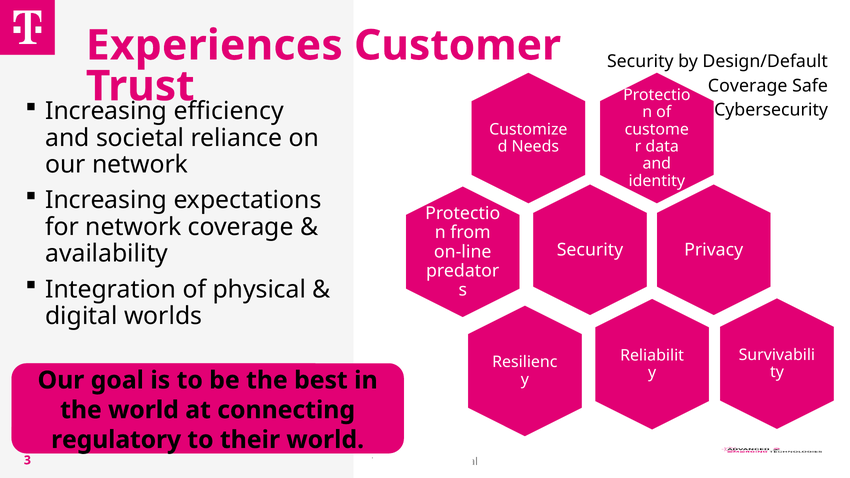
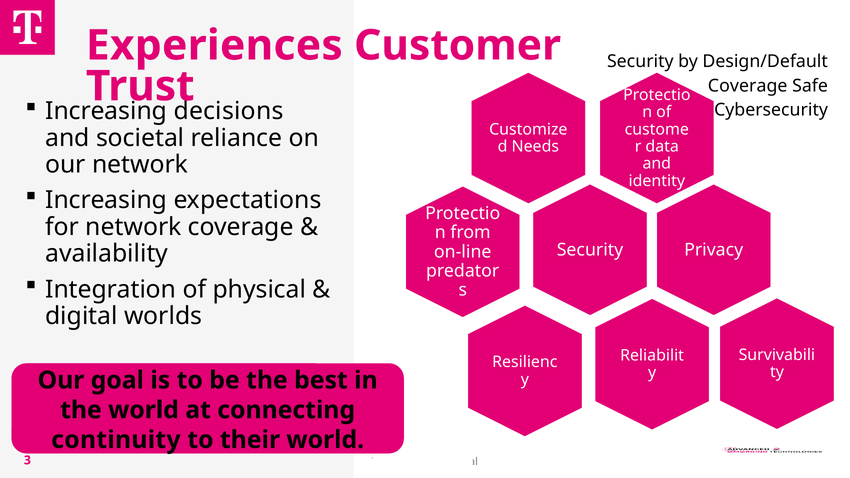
efficiency: efficiency -> decisions
regulatory: regulatory -> continuity
